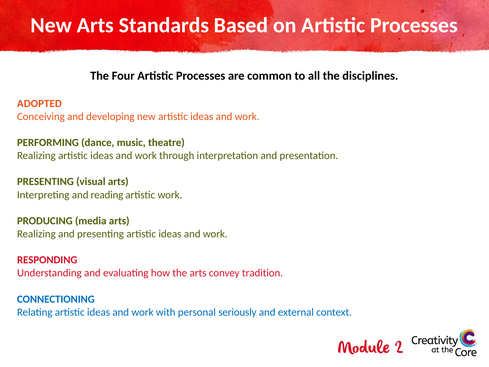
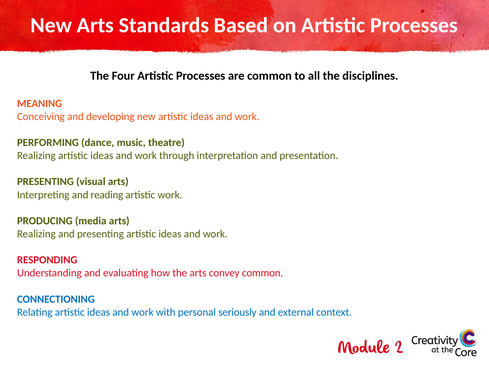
ADOPTED: ADOPTED -> MEANING
convey tradition: tradition -> common
